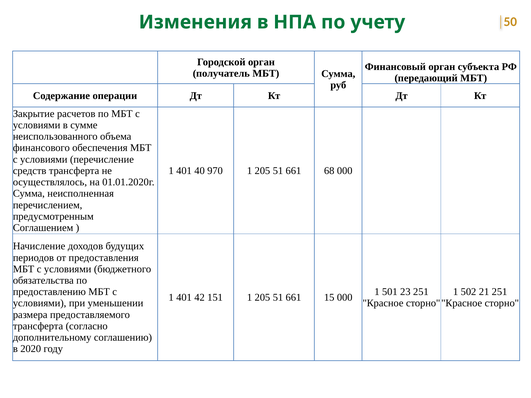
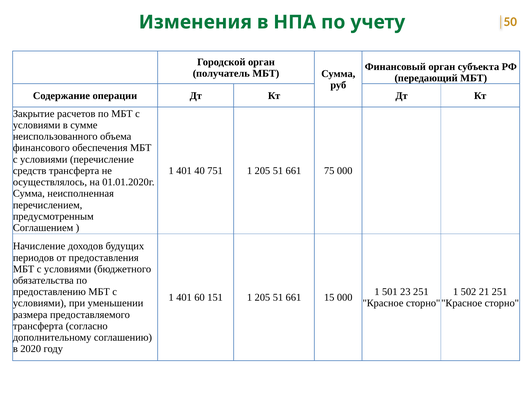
970: 970 -> 751
68: 68 -> 75
42: 42 -> 60
